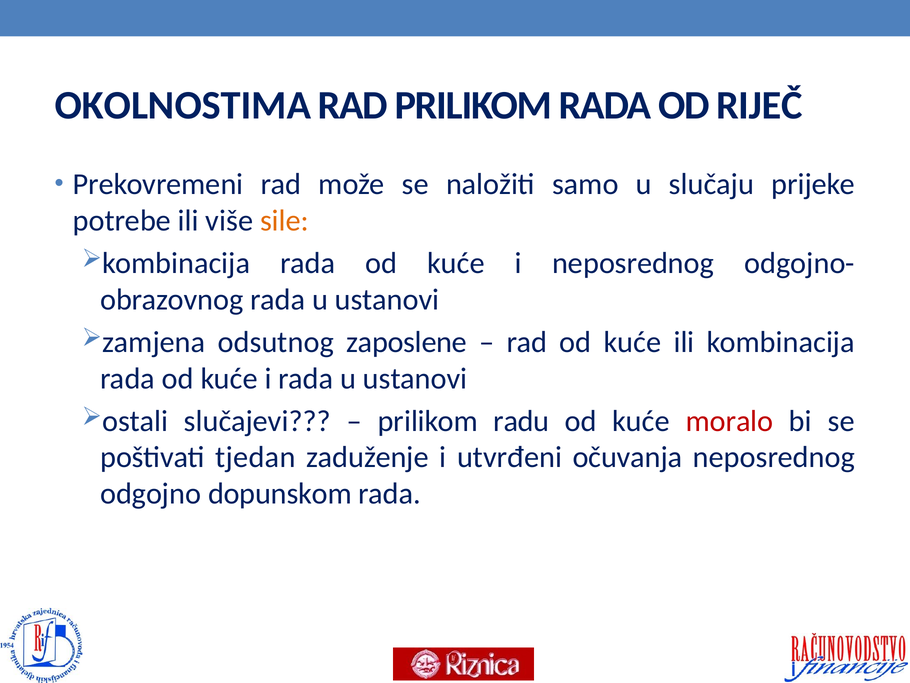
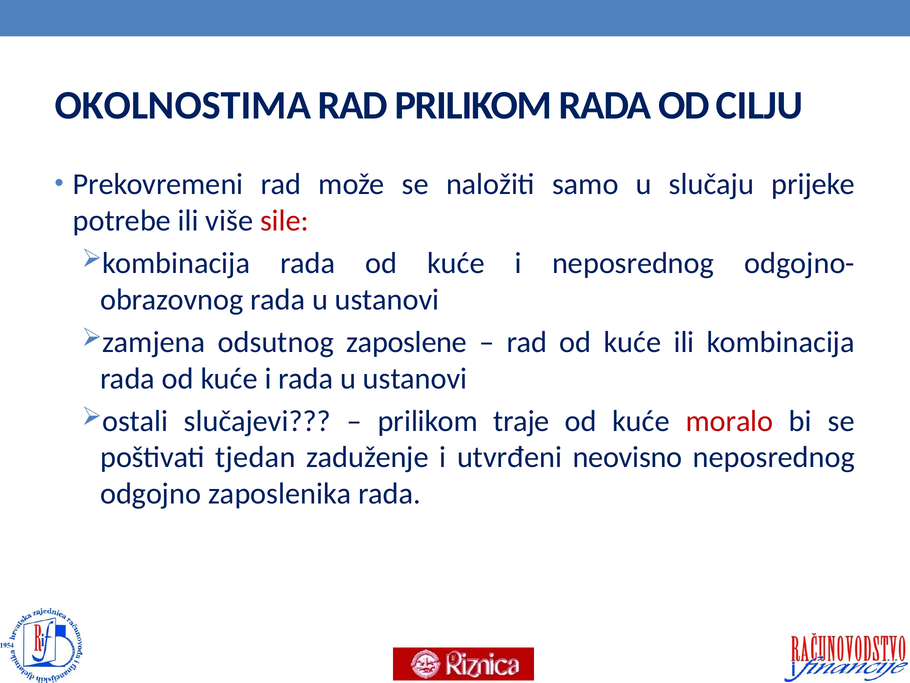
RIJEČ: RIJEČ -> CILJU
sile colour: orange -> red
radu: radu -> traje
očuvanja: očuvanja -> neovisno
dopunskom: dopunskom -> zaposlenika
